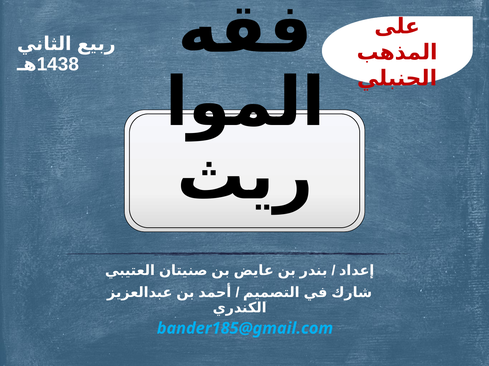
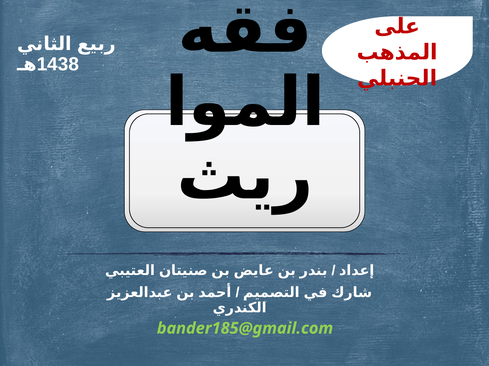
bander185@gmail.com colour: light blue -> light green
